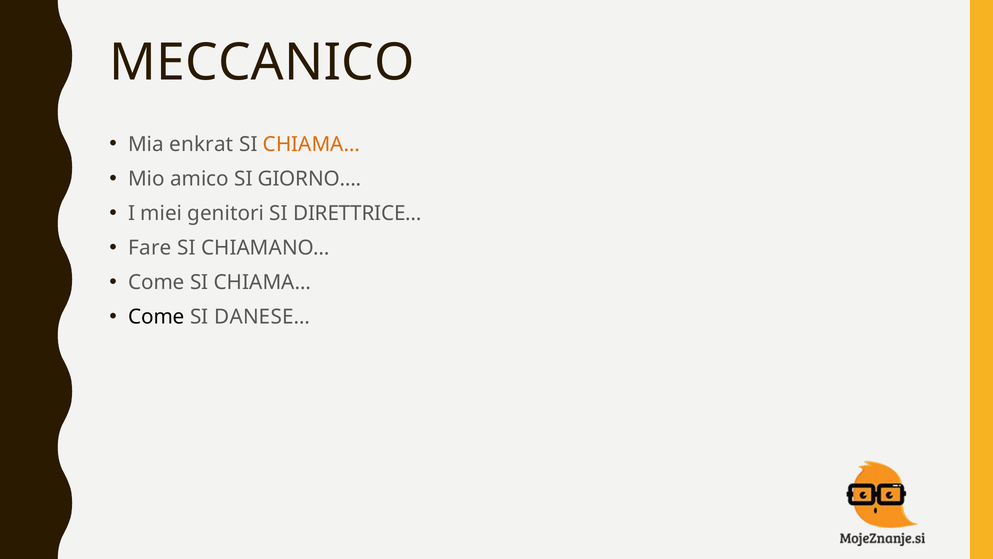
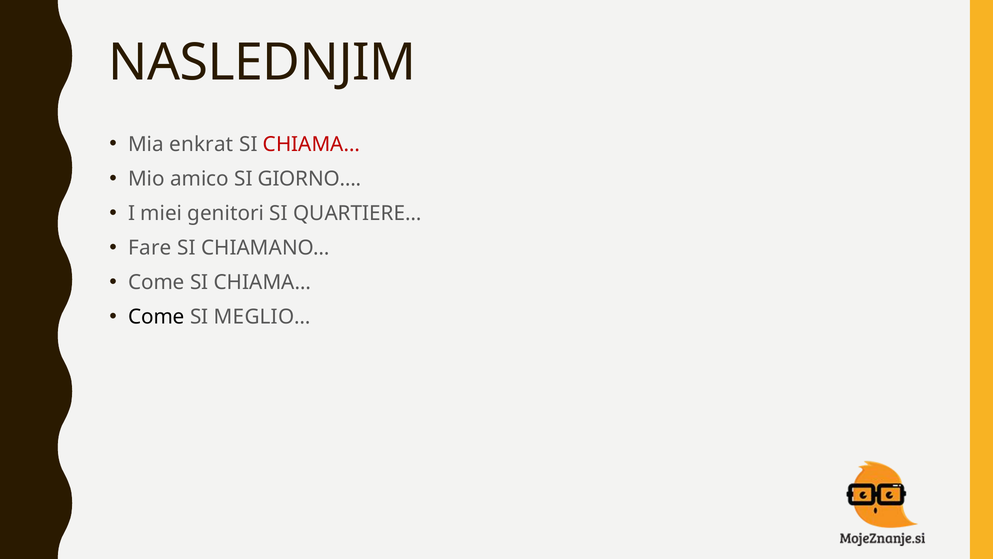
MECCANICO: MECCANICO -> NASLEDNJIM
CHIAMA… at (311, 144) colour: orange -> red
DIRETTRICE…: DIRETTRICE… -> QUARTIERE…
DANESE…: DANESE… -> MEGLIO…
